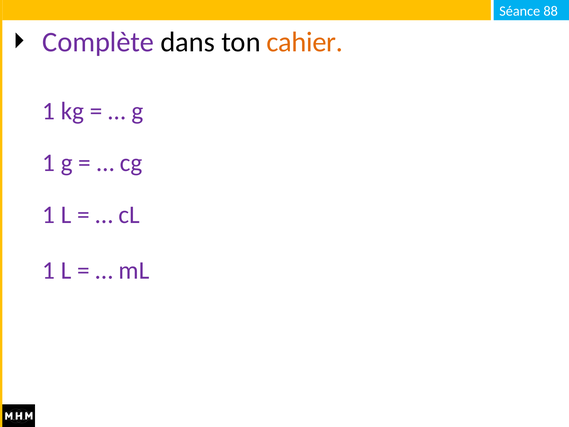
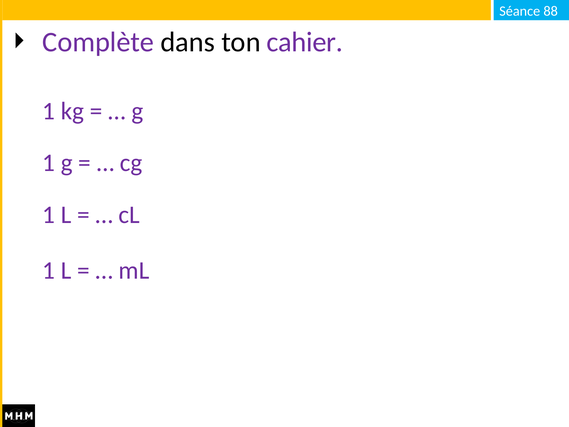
cahier colour: orange -> purple
